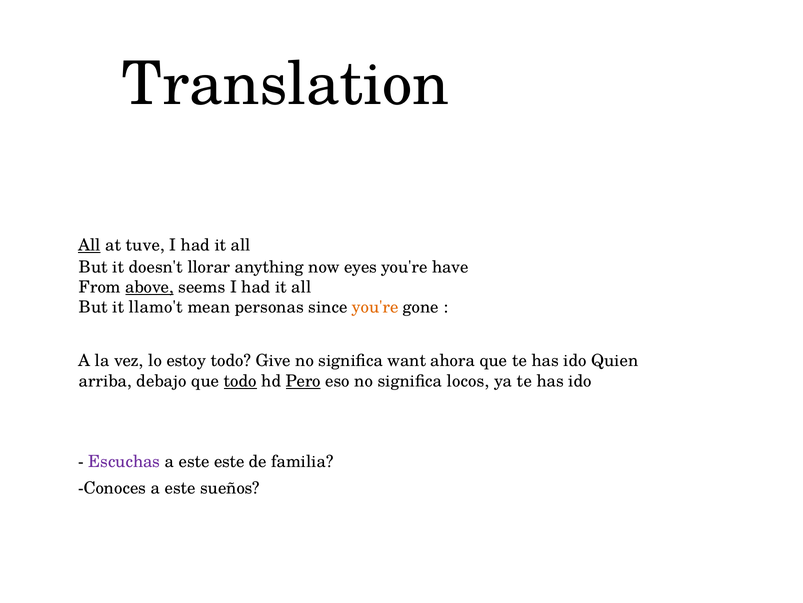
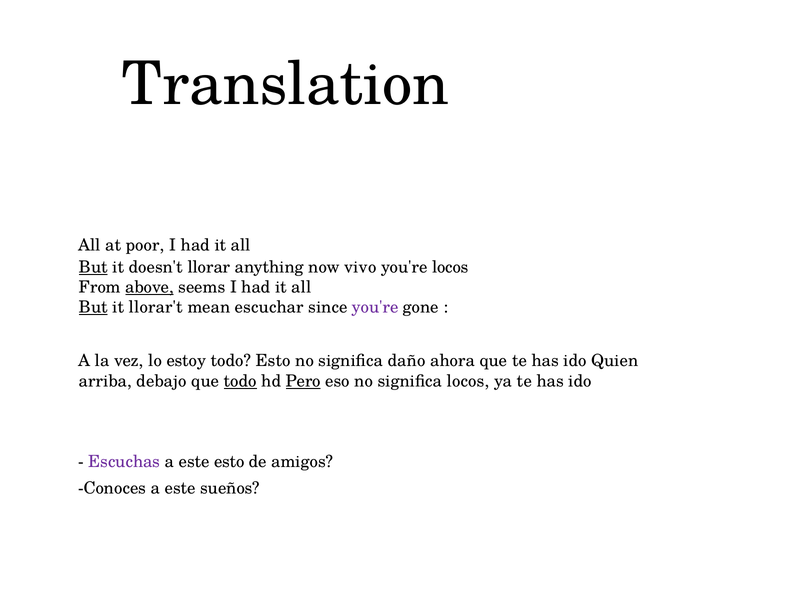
All at (89, 245) underline: present -> none
tuve: tuve -> poor
But at (93, 267) underline: none -> present
eyes: eyes -> vivo
you're have: have -> locos
But at (93, 307) underline: none -> present
llamo't: llamo't -> llorar't
personas: personas -> escuchar
you're at (375, 307) colour: orange -> purple
todo Give: Give -> Esto
want: want -> daño
este este: este -> esto
familia: familia -> amigos
